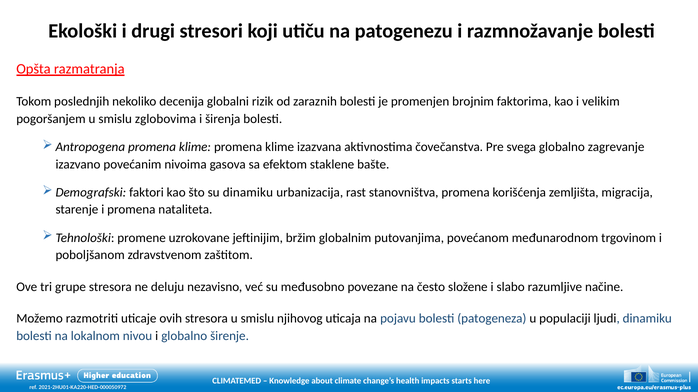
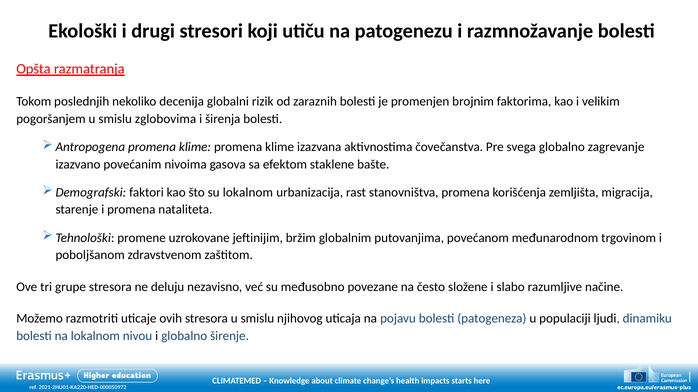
su dinamiku: dinamiku -> lokalnom
